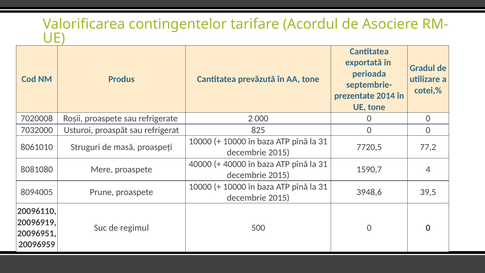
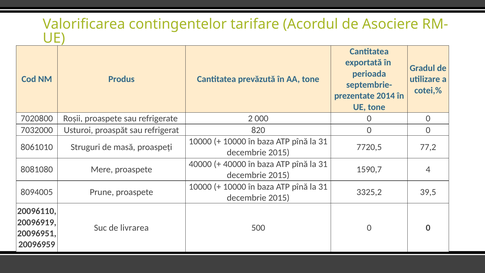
7020008: 7020008 -> 7020800
825: 825 -> 820
3948,6: 3948,6 -> 3325,2
regimul: regimul -> livrarea
